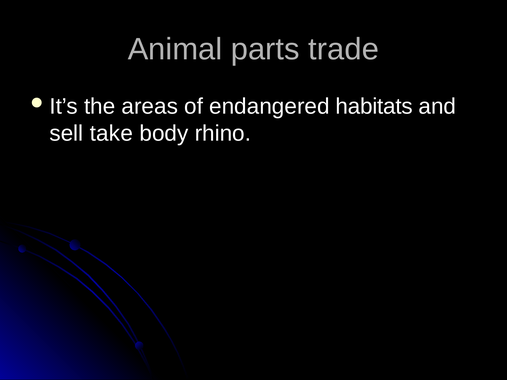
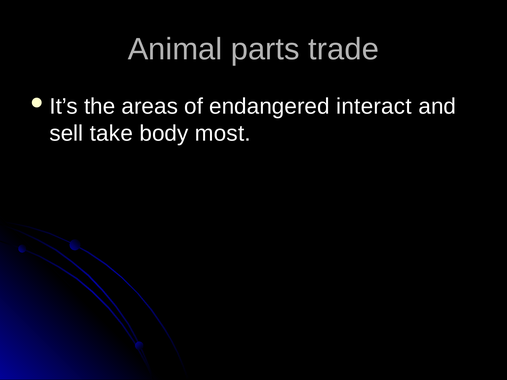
habitats: habitats -> interact
rhino: rhino -> most
